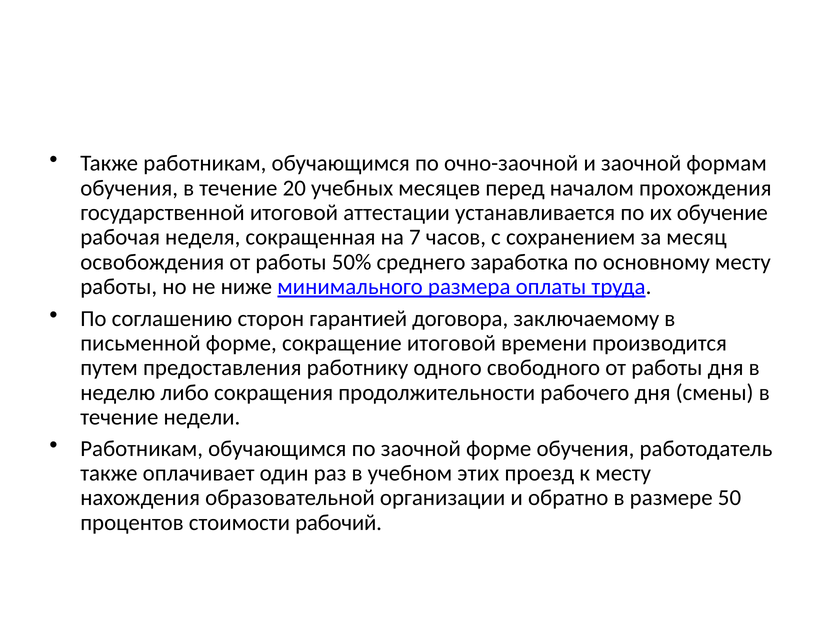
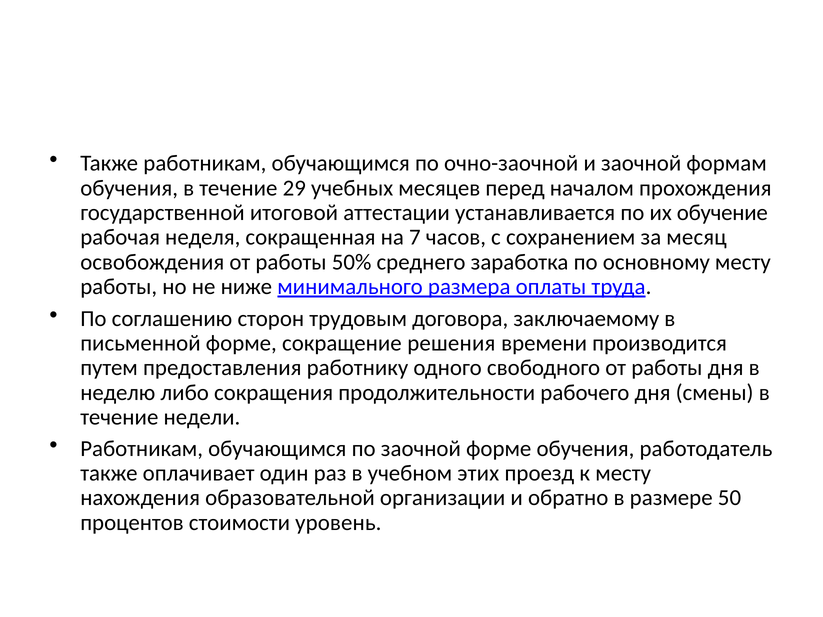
20: 20 -> 29
гарантией: гарантией -> трудовым
сокращение итоговой: итоговой -> решения
рабочий: рабочий -> уровень
